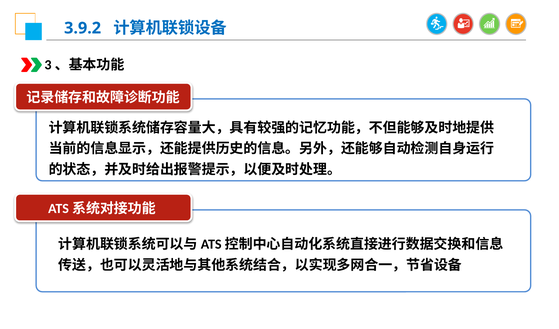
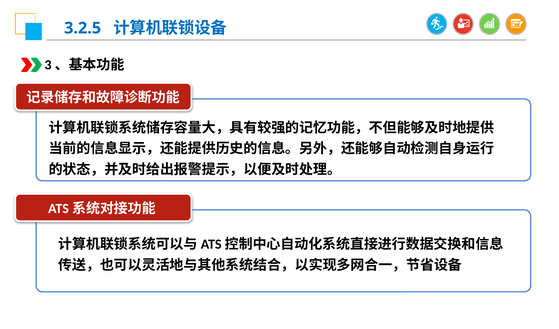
3.9.2: 3.9.2 -> 3.2.5
